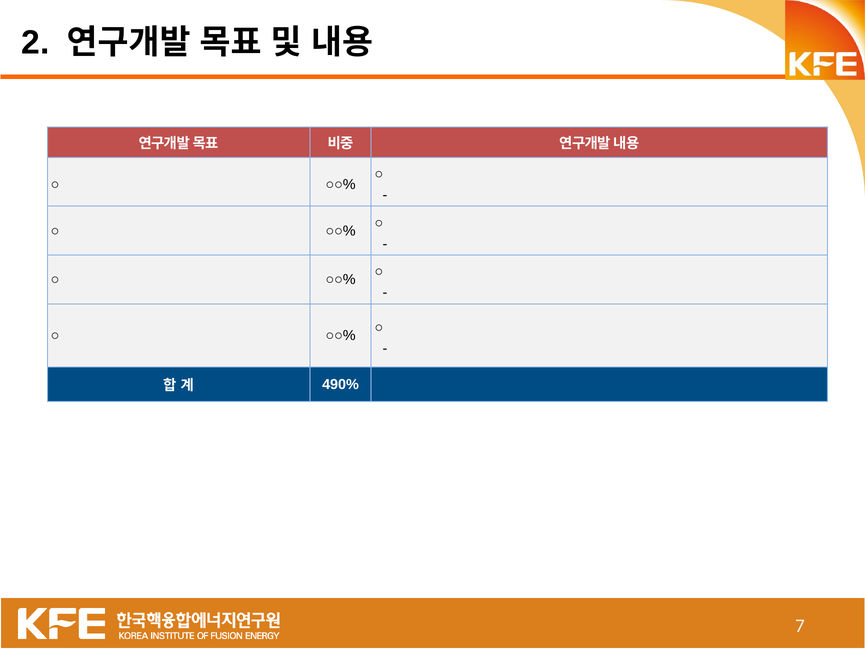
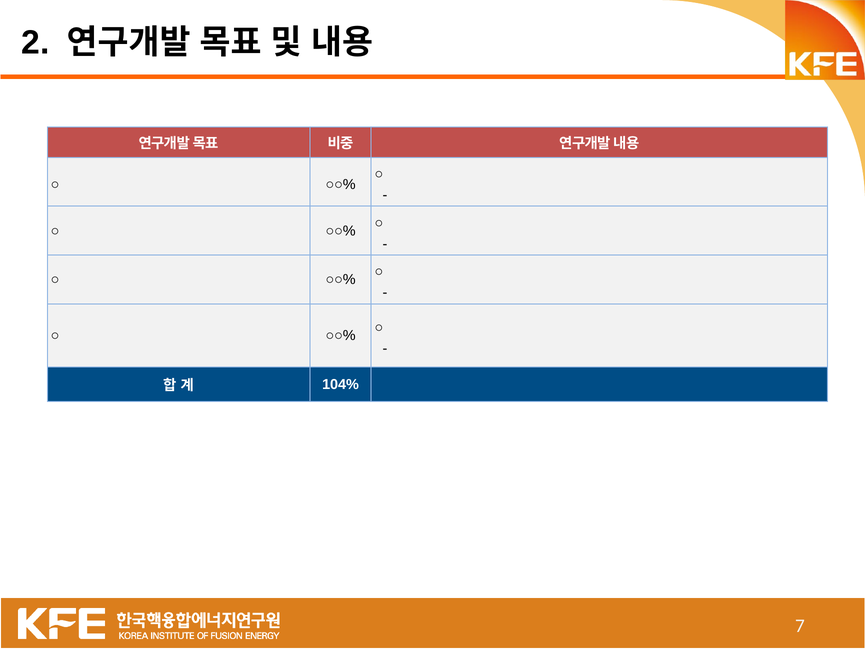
490%: 490% -> 104%
